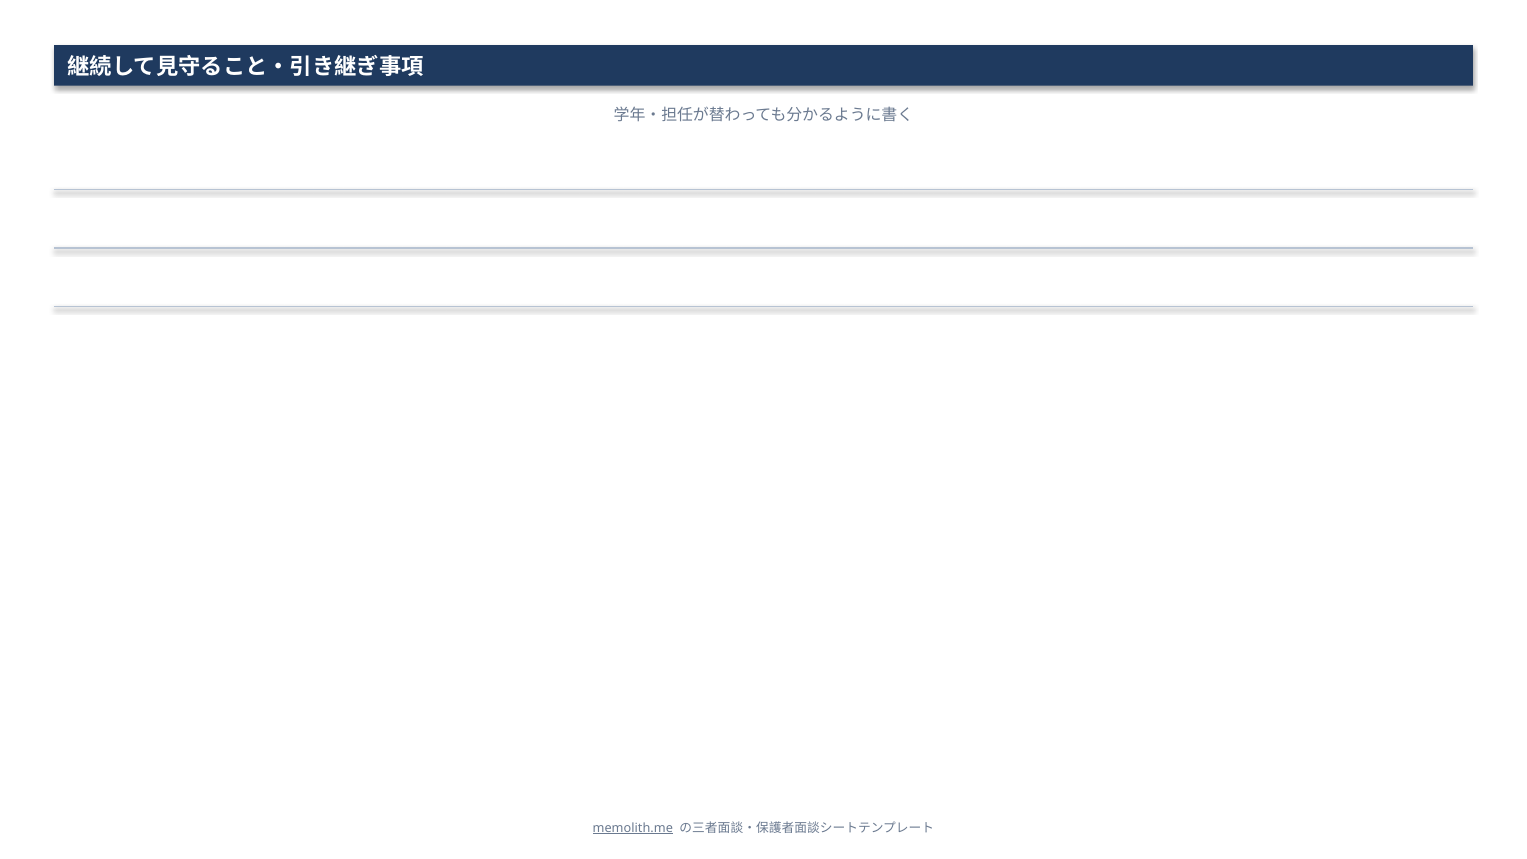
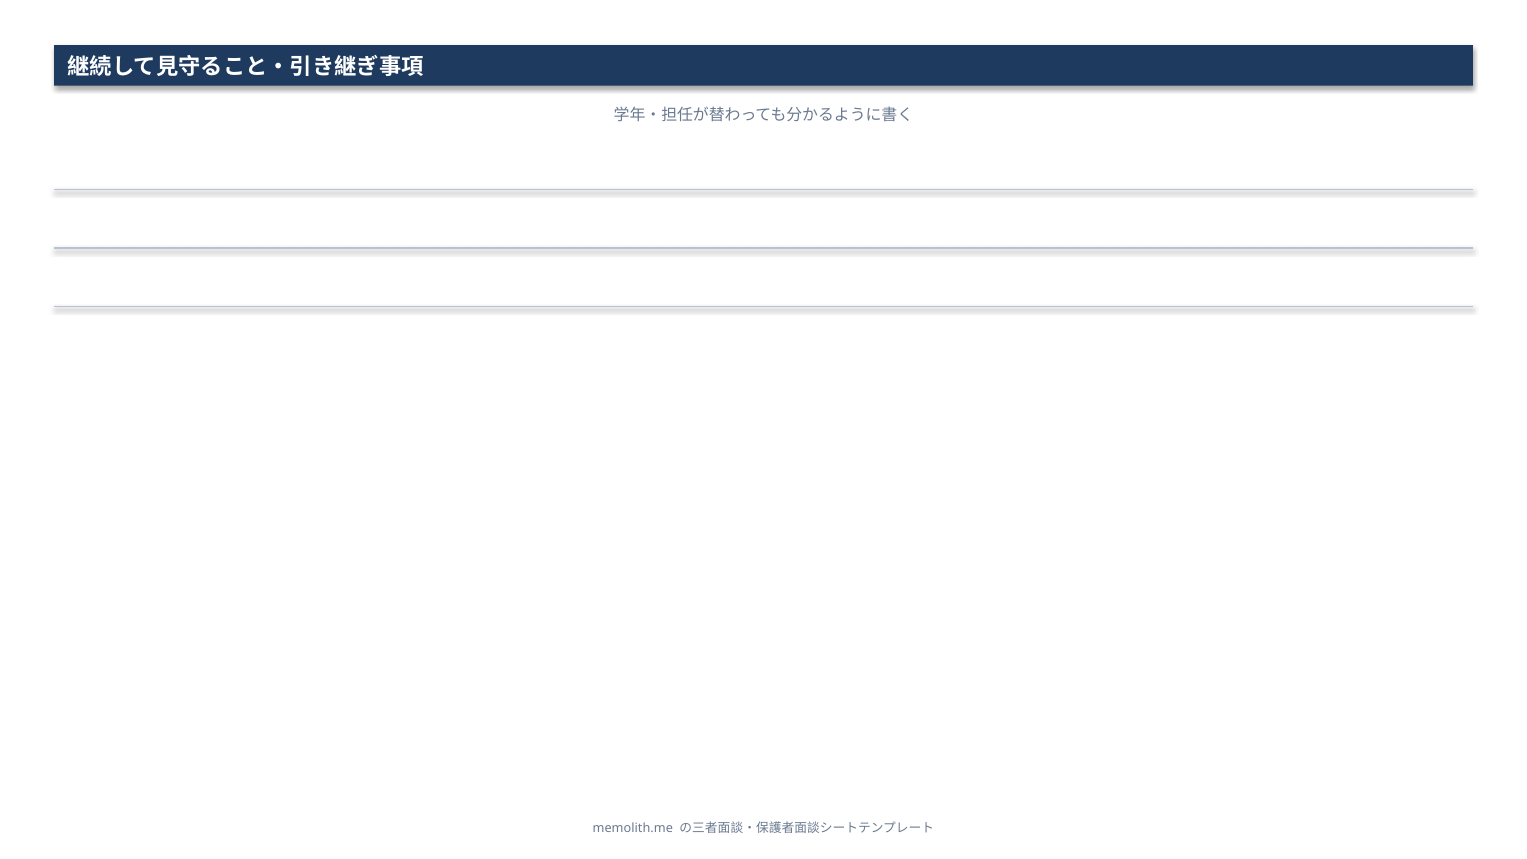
memolith.me underline: present -> none
